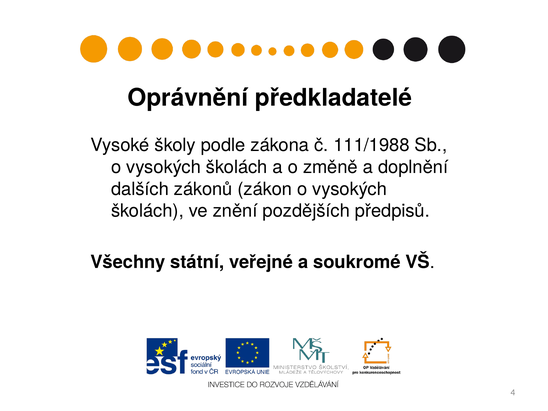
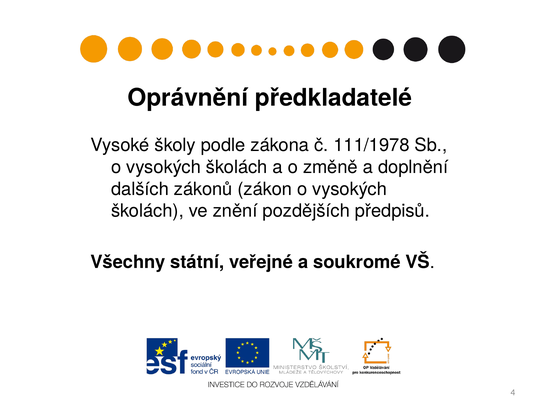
111/1988: 111/1988 -> 111/1978
